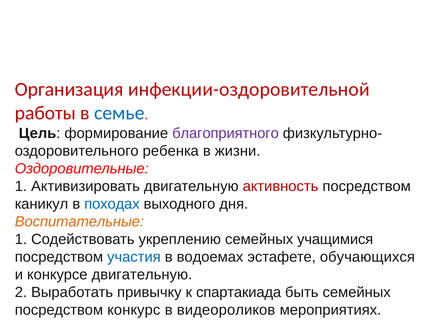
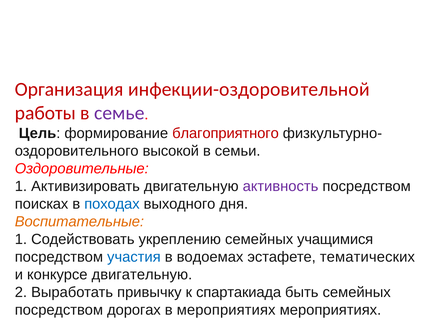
семье colour: blue -> purple
благоприятного colour: purple -> red
ребенка: ребенка -> высокой
жизни: жизни -> семьи
активность colour: red -> purple
каникул: каникул -> поисках
обучающихся: обучающихся -> тематических
конкурс: конкурс -> дорогах
в видеороликов: видеороликов -> мероприятиях
